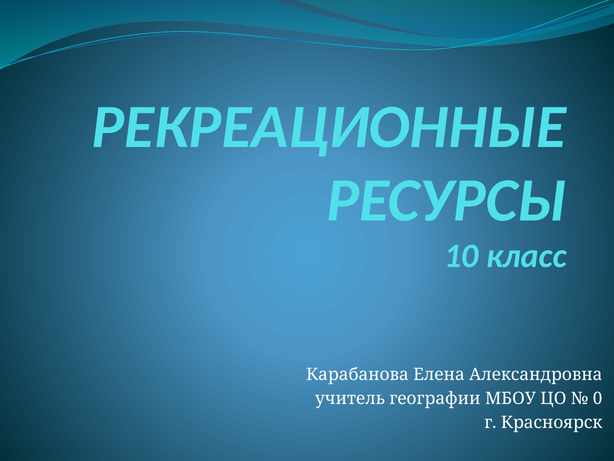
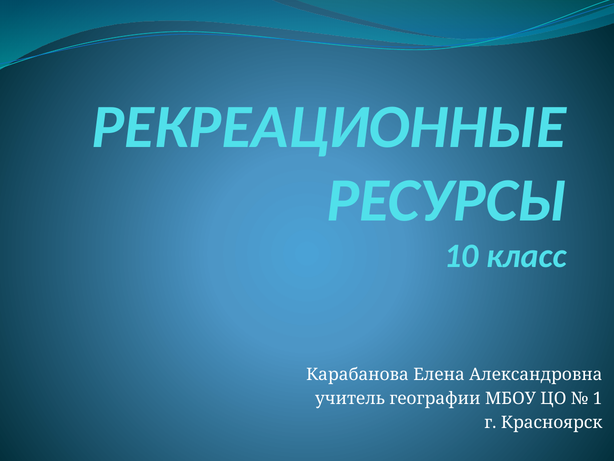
0: 0 -> 1
